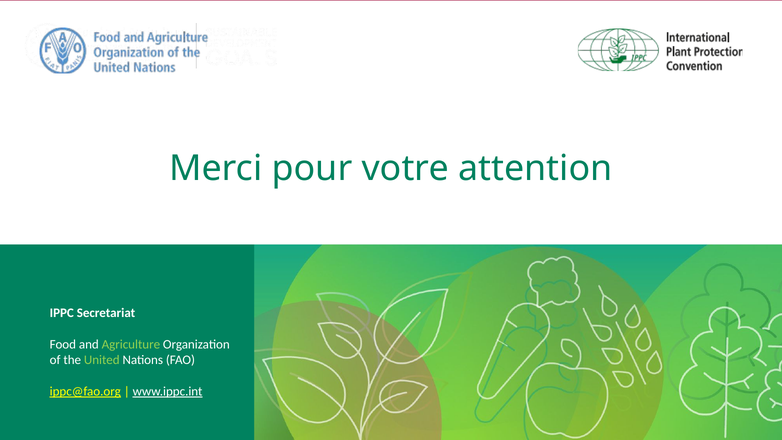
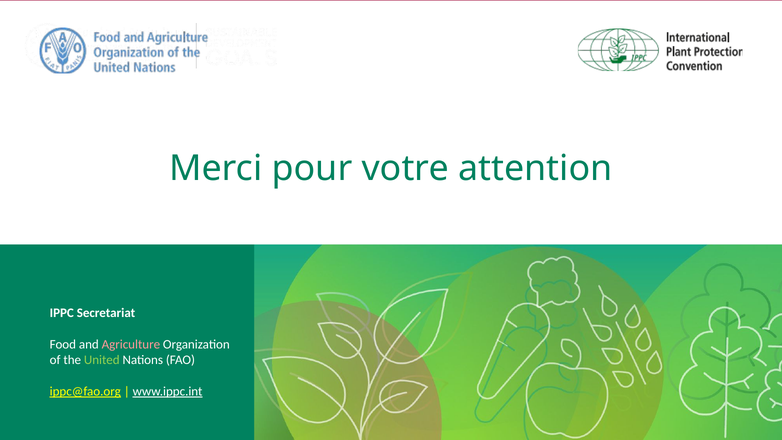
Agriculture colour: light green -> pink
